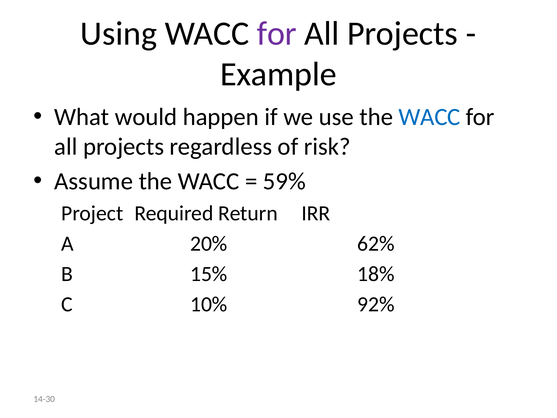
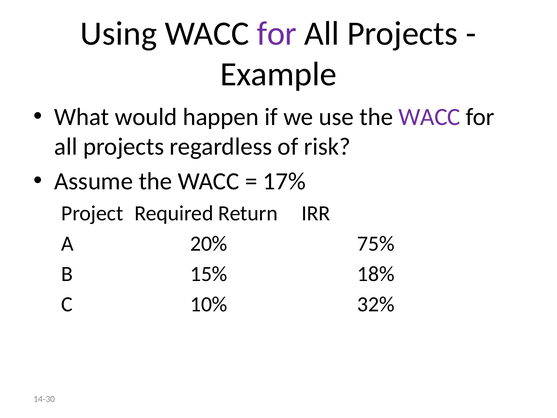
WACC at (430, 117) colour: blue -> purple
59%: 59% -> 17%
62%: 62% -> 75%
92%: 92% -> 32%
